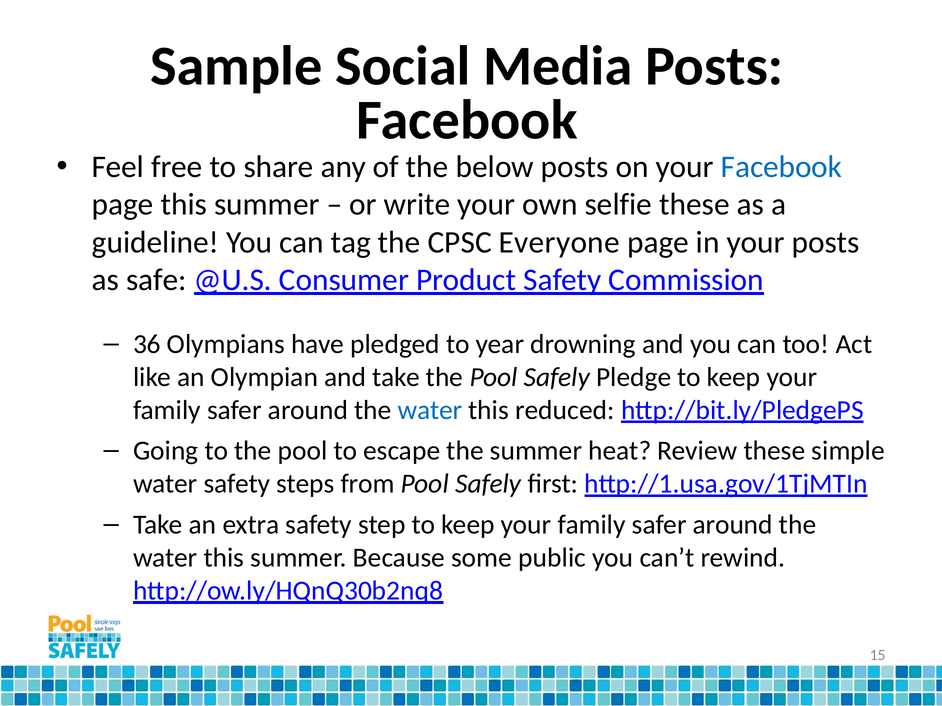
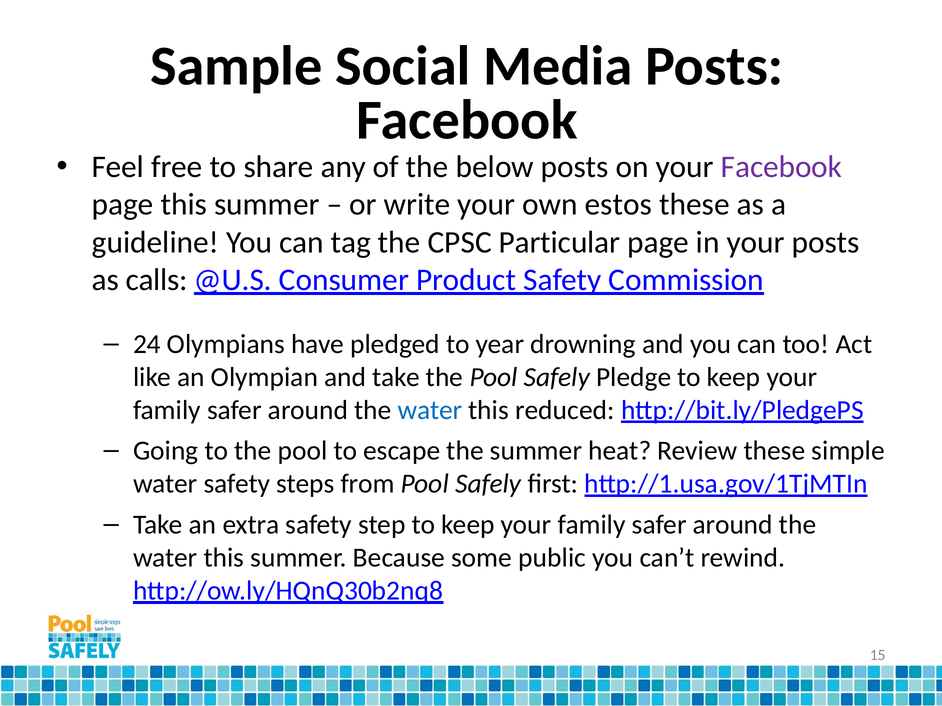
Facebook at (781, 167) colour: blue -> purple
selfie: selfie -> estos
Everyone: Everyone -> Particular
safe: safe -> calls
36: 36 -> 24
